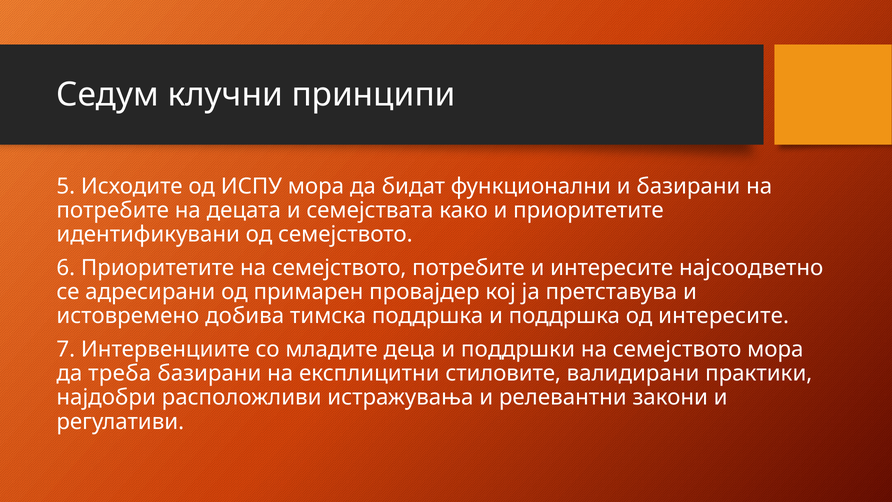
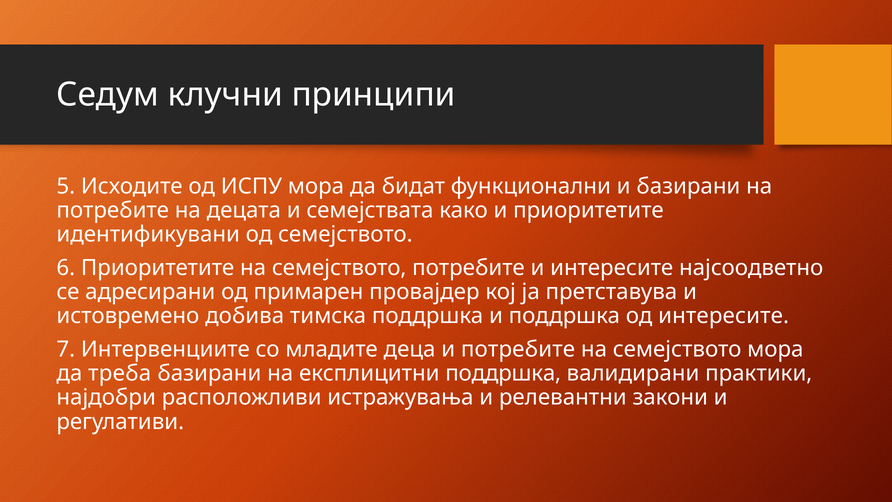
и поддршки: поддршки -> потребите
експлицитни стиловите: стиловите -> поддршка
